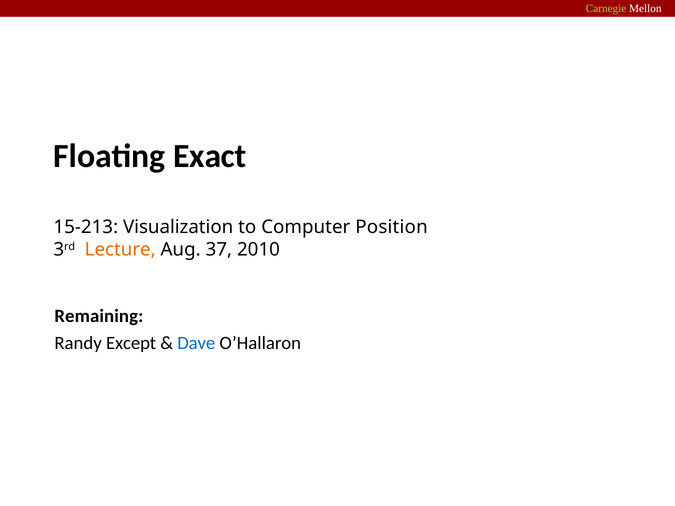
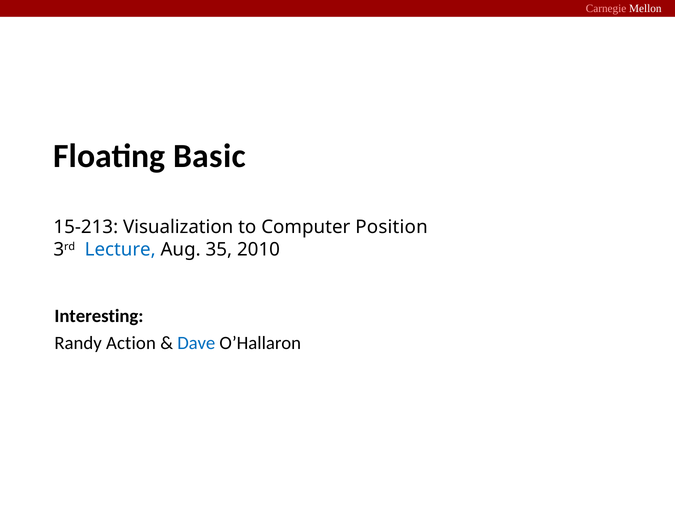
Carnegie colour: light green -> pink
Exact: Exact -> Basic
Lecture colour: orange -> blue
37: 37 -> 35
Remaining: Remaining -> Interesting
Except: Except -> Action
